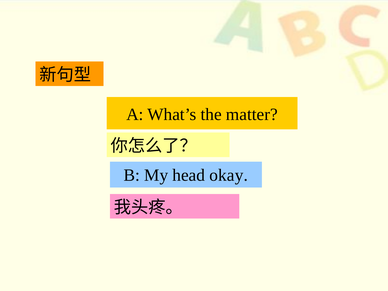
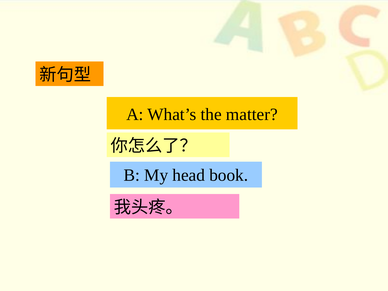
okay: okay -> book
